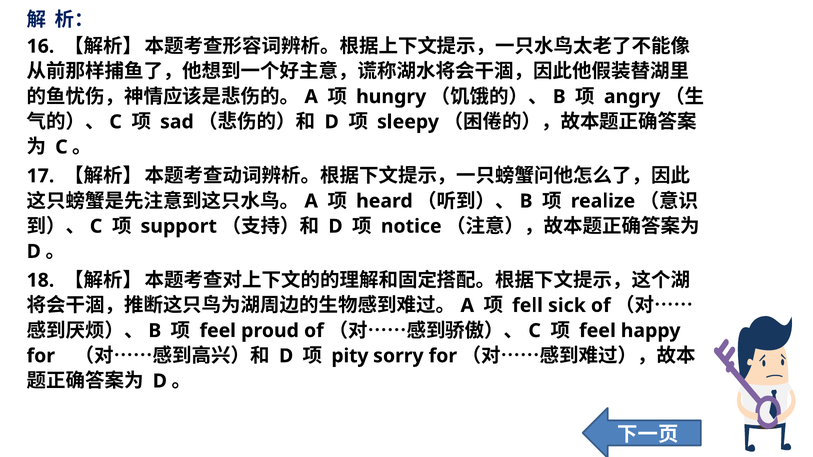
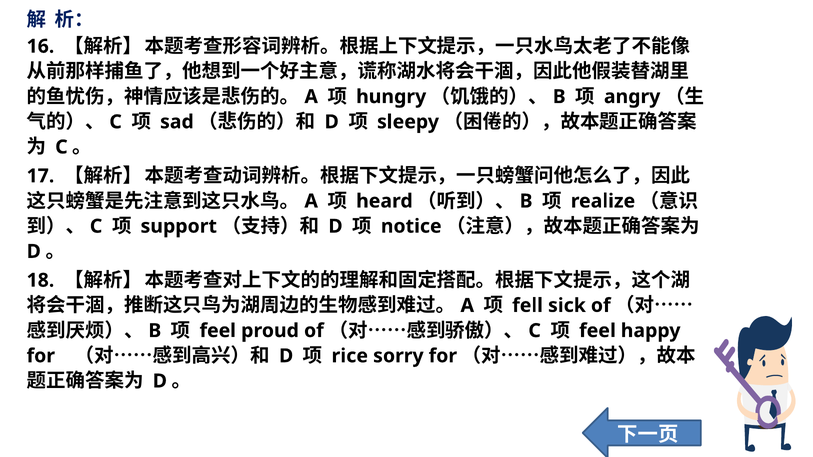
pity: pity -> rice
